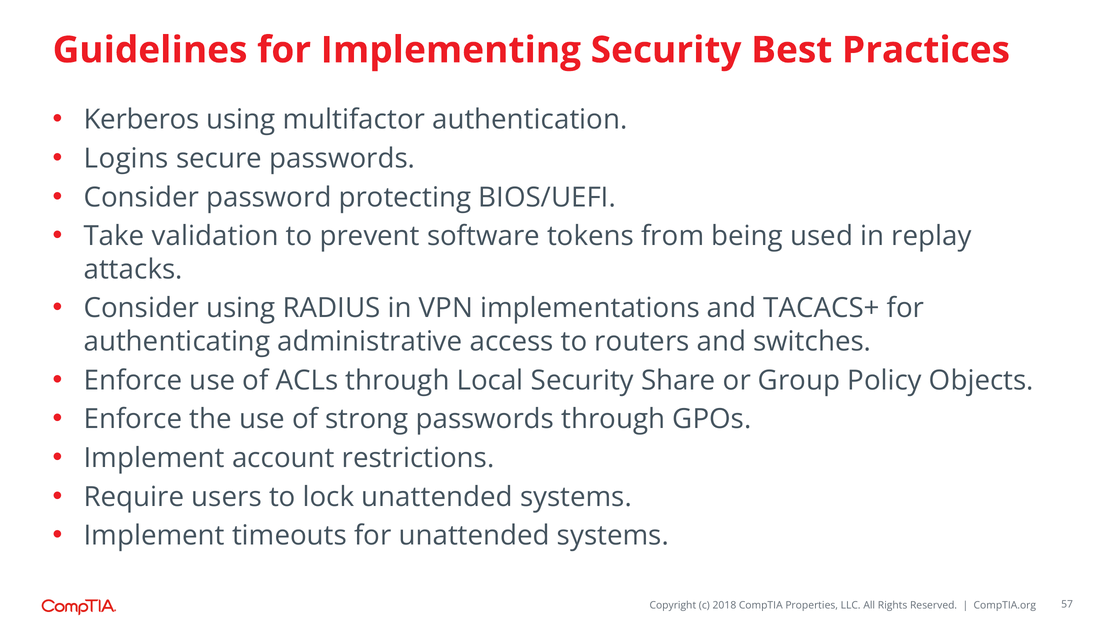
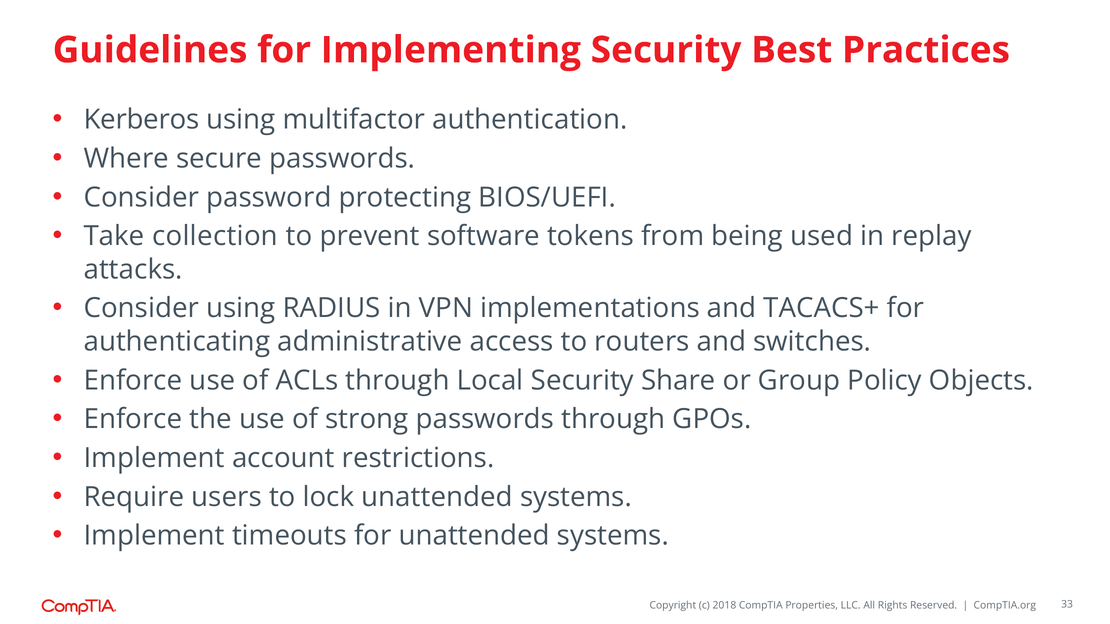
Logins: Logins -> Where
validation: validation -> collection
57: 57 -> 33
